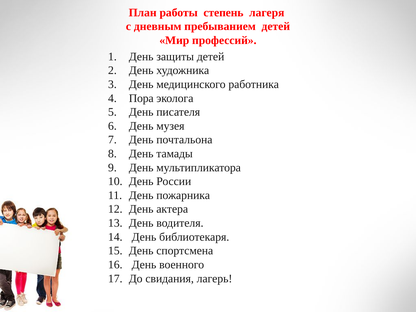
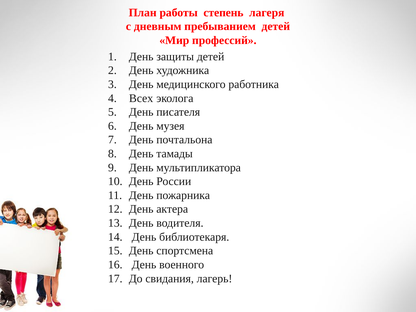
Пора: Пора -> Всех
